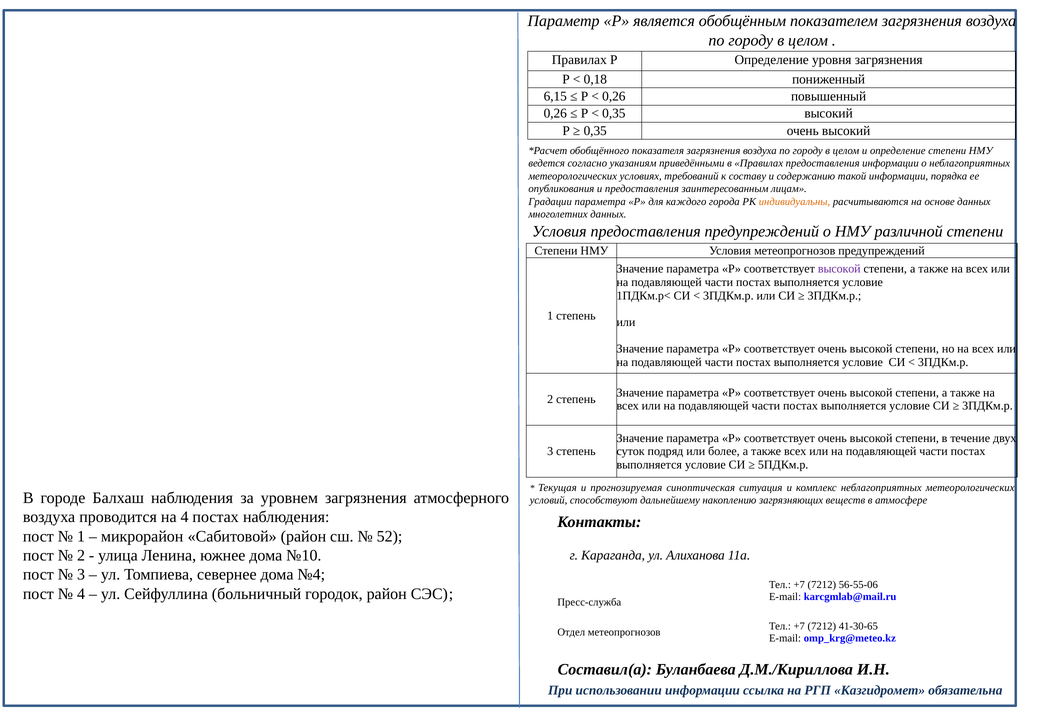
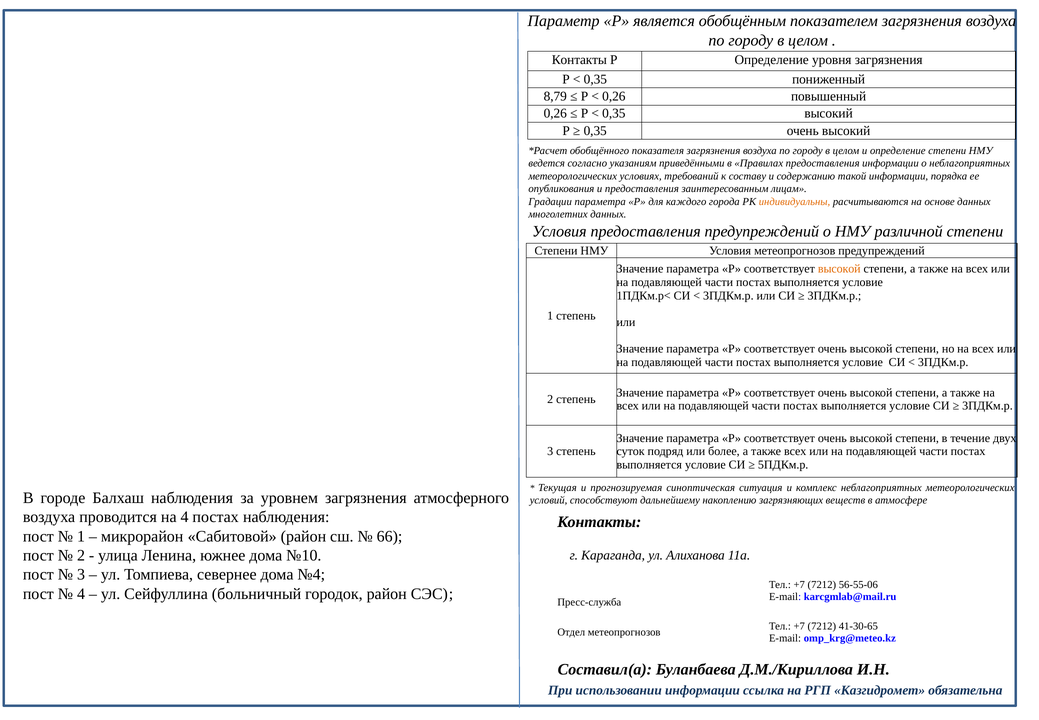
Правилах at (579, 60): Правилах -> Контакты
0,18 at (595, 79): 0,18 -> 0,35
6,15: 6,15 -> 8,79
высокой at (839, 269) colour: purple -> orange
52: 52 -> 66
